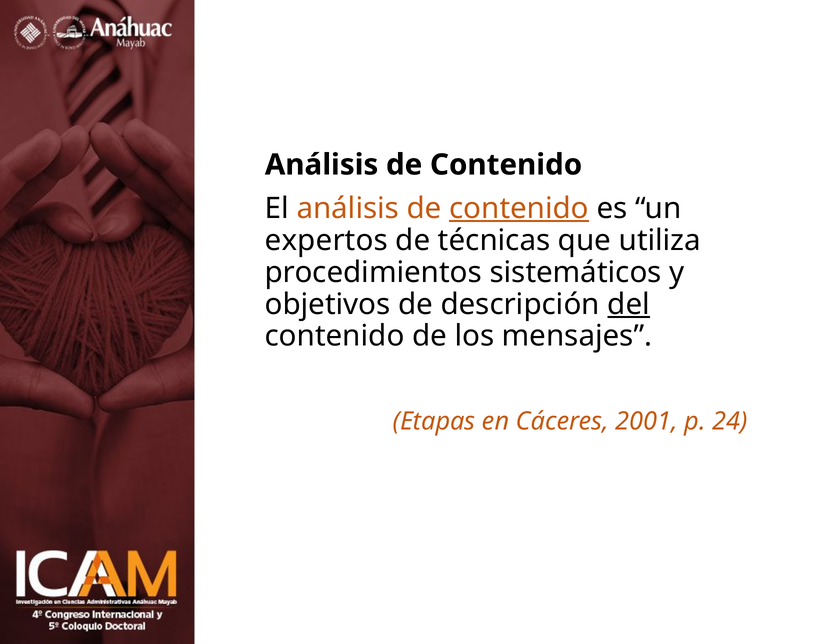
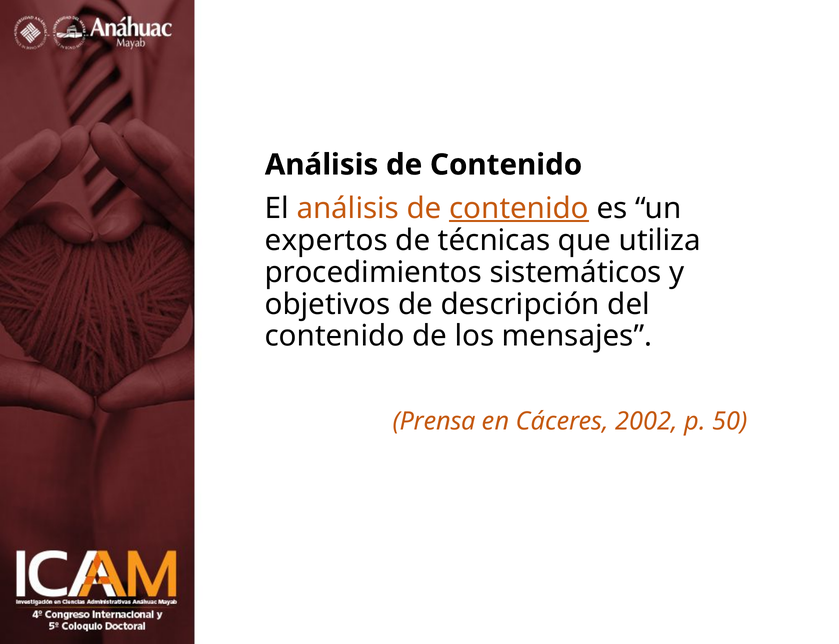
del underline: present -> none
Etapas: Etapas -> Prensa
2001: 2001 -> 2002
24: 24 -> 50
